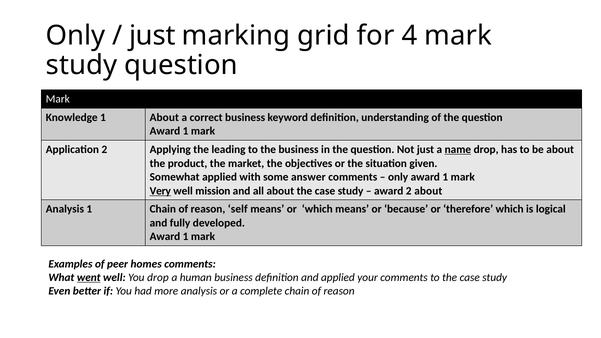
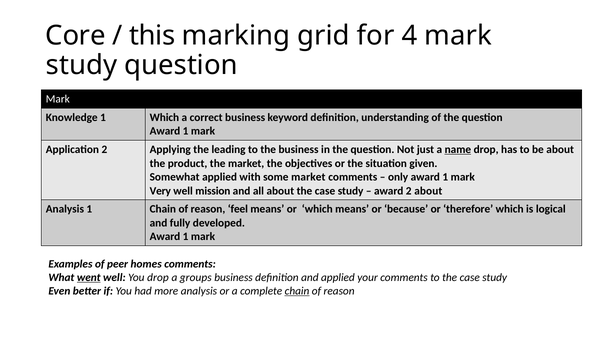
Only at (75, 36): Only -> Core
just at (152, 36): just -> this
1 About: About -> Which
some answer: answer -> market
Very underline: present -> none
self: self -> feel
human: human -> groups
chain at (297, 291) underline: none -> present
